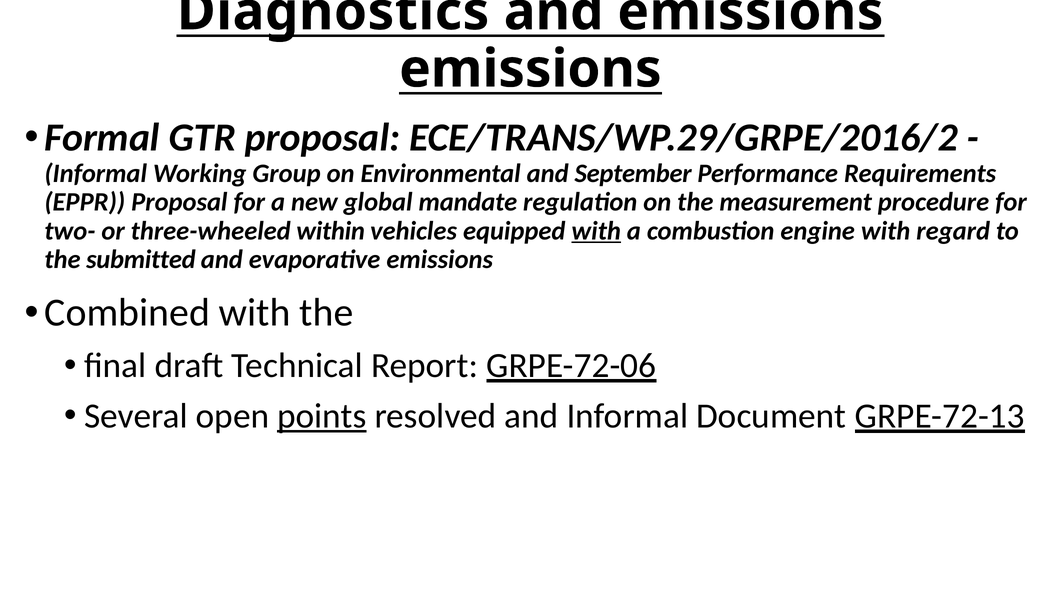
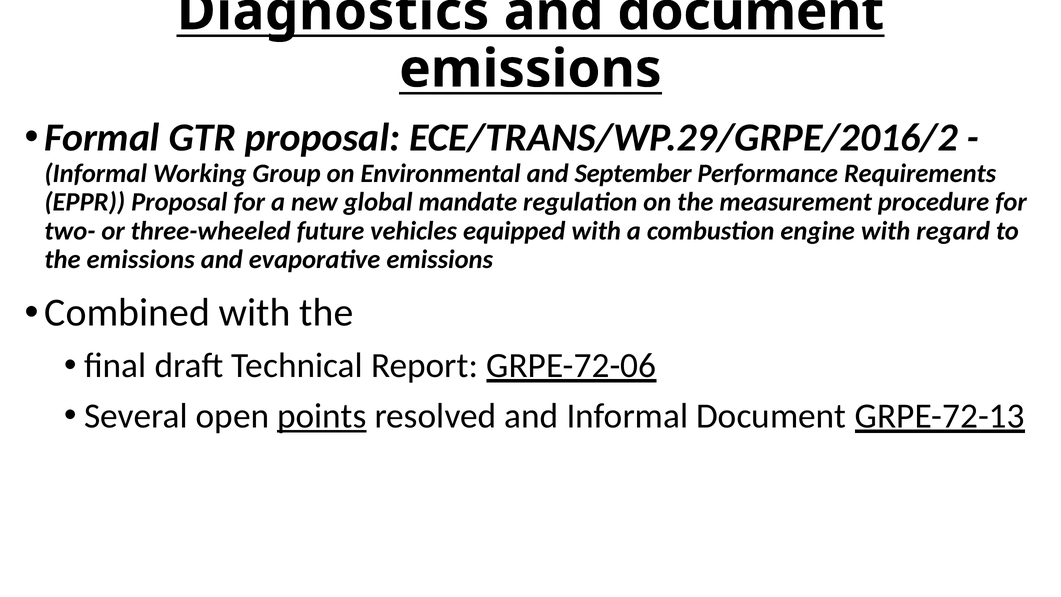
and emissions: emissions -> document
within: within -> future
with at (596, 231) underline: present -> none
the submitted: submitted -> emissions
